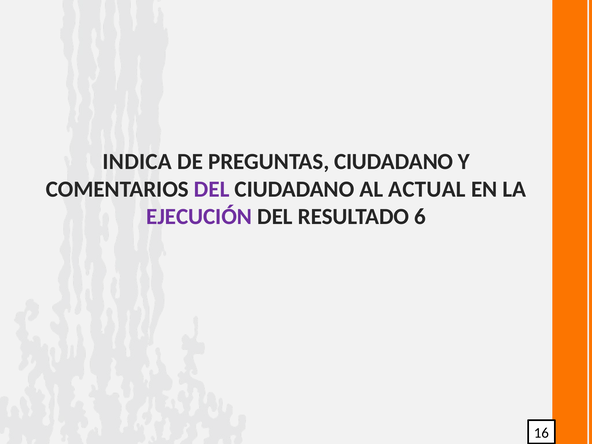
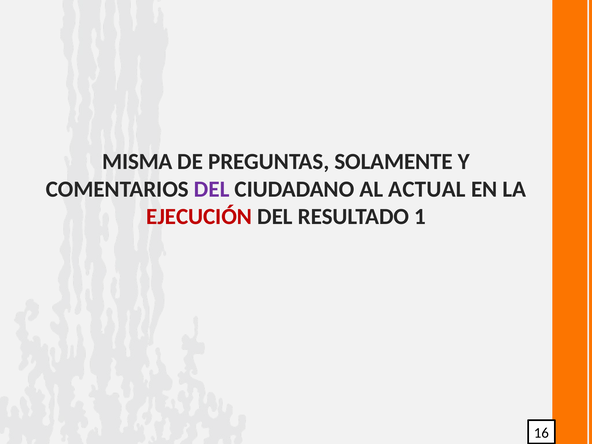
INDICA: INDICA -> MISMA
PREGUNTAS CIUDADANO: CIUDADANO -> SOLAMENTE
EJECUCIÓN colour: purple -> red
6: 6 -> 1
